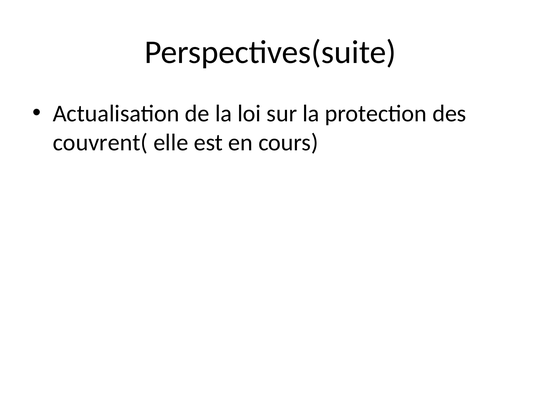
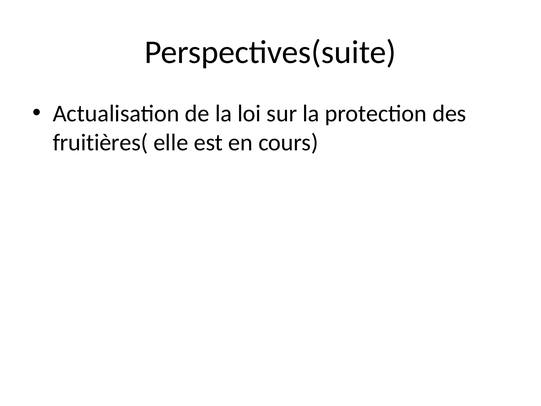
couvrent(: couvrent( -> fruitières(
